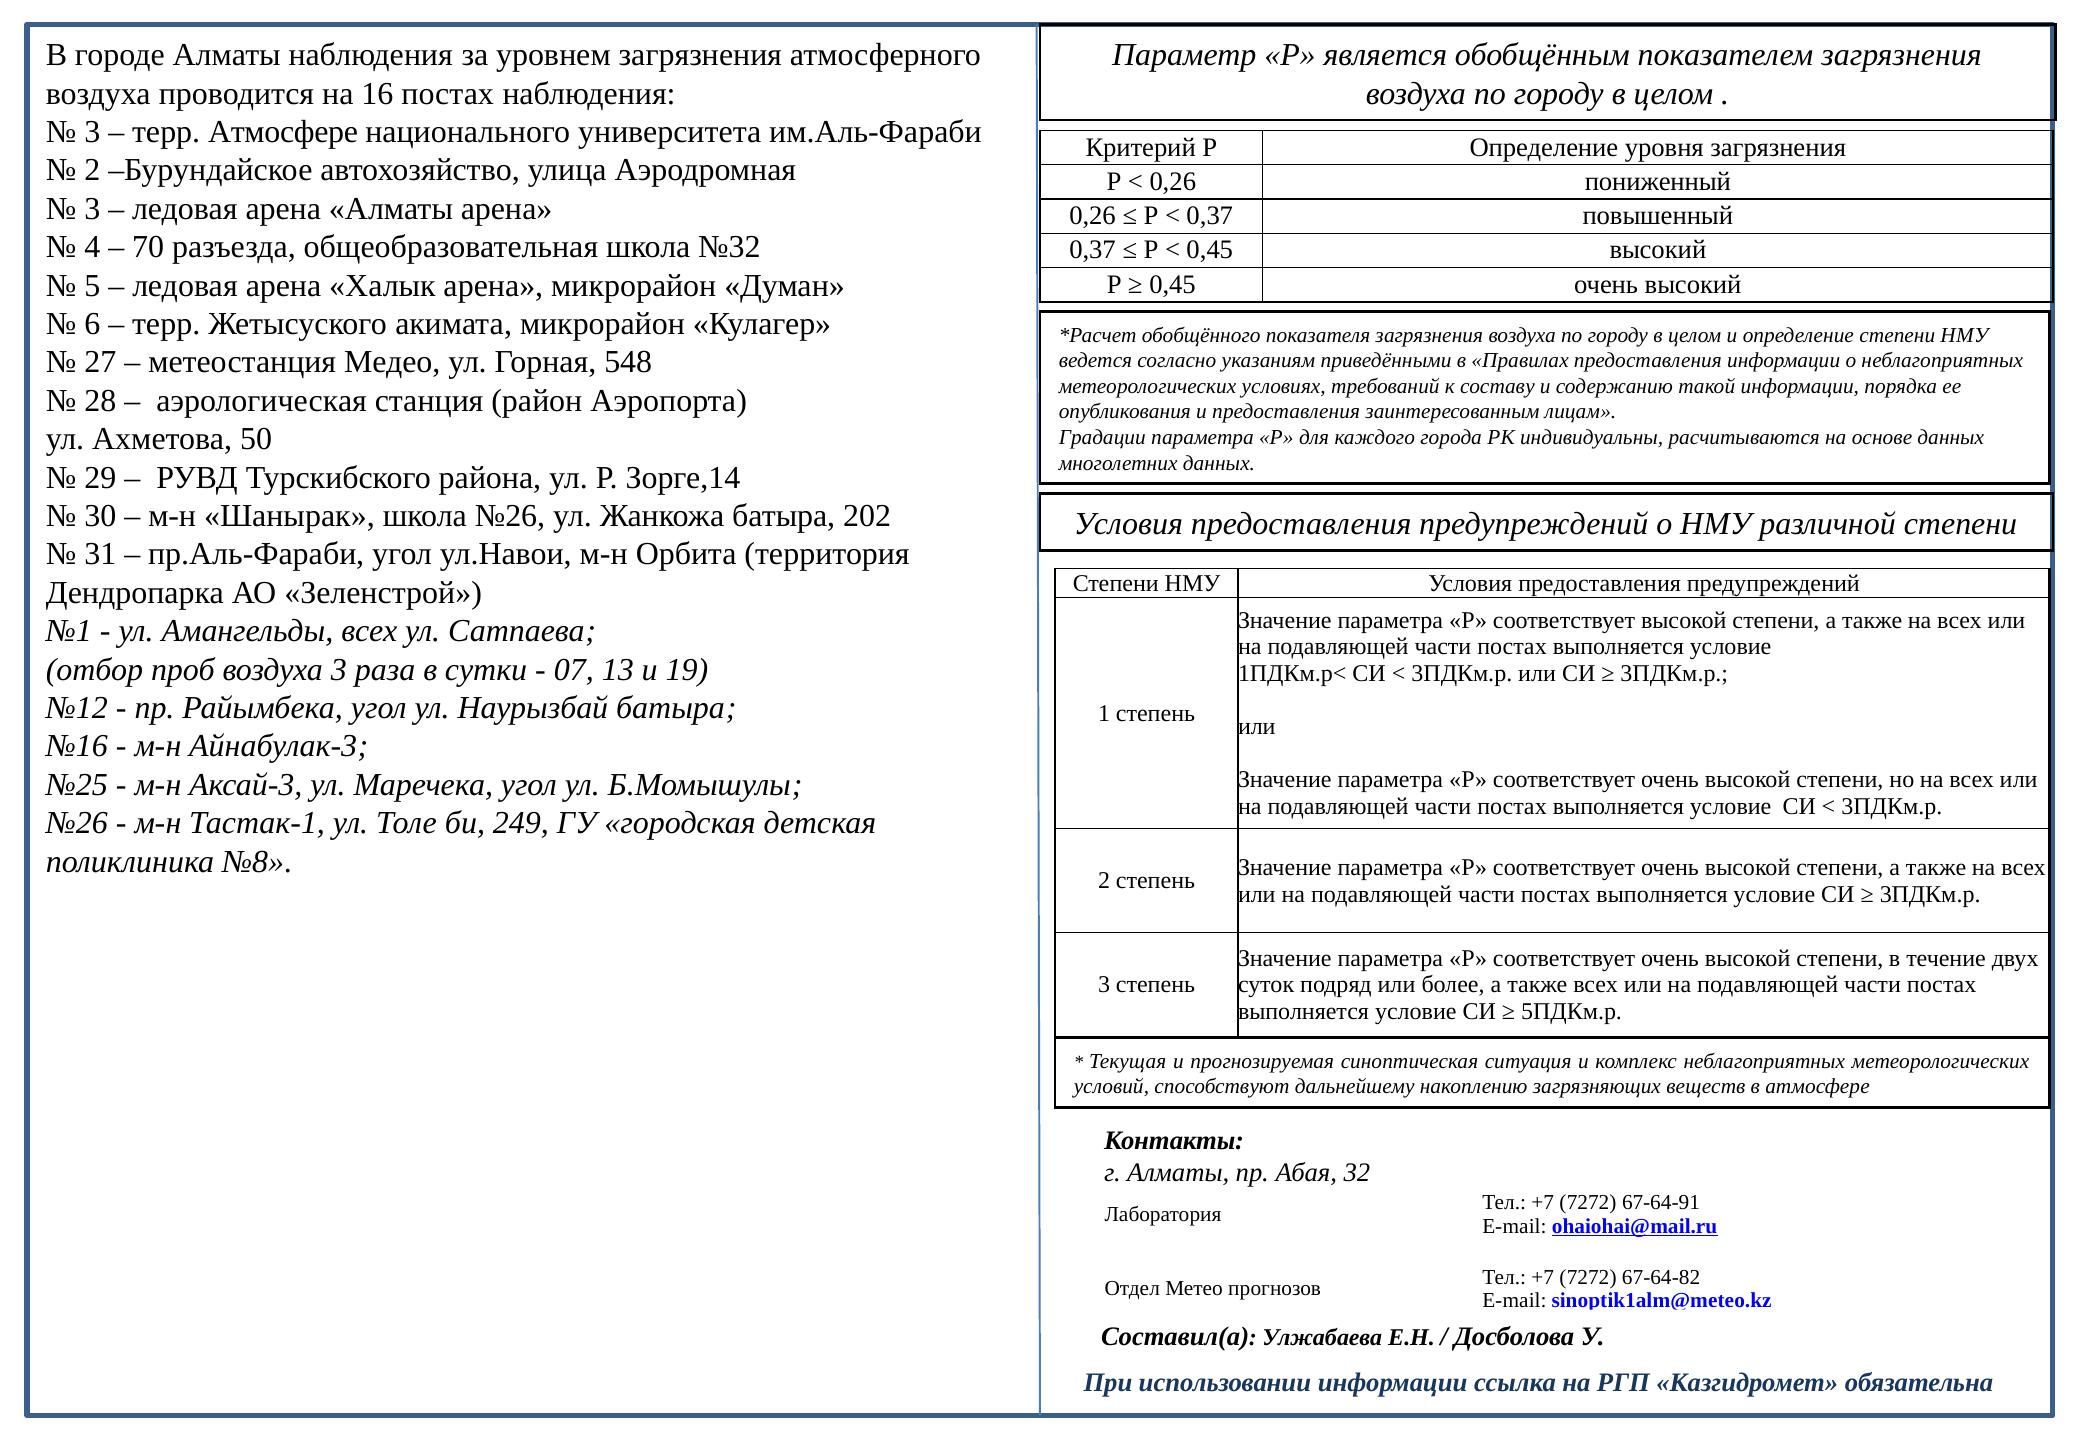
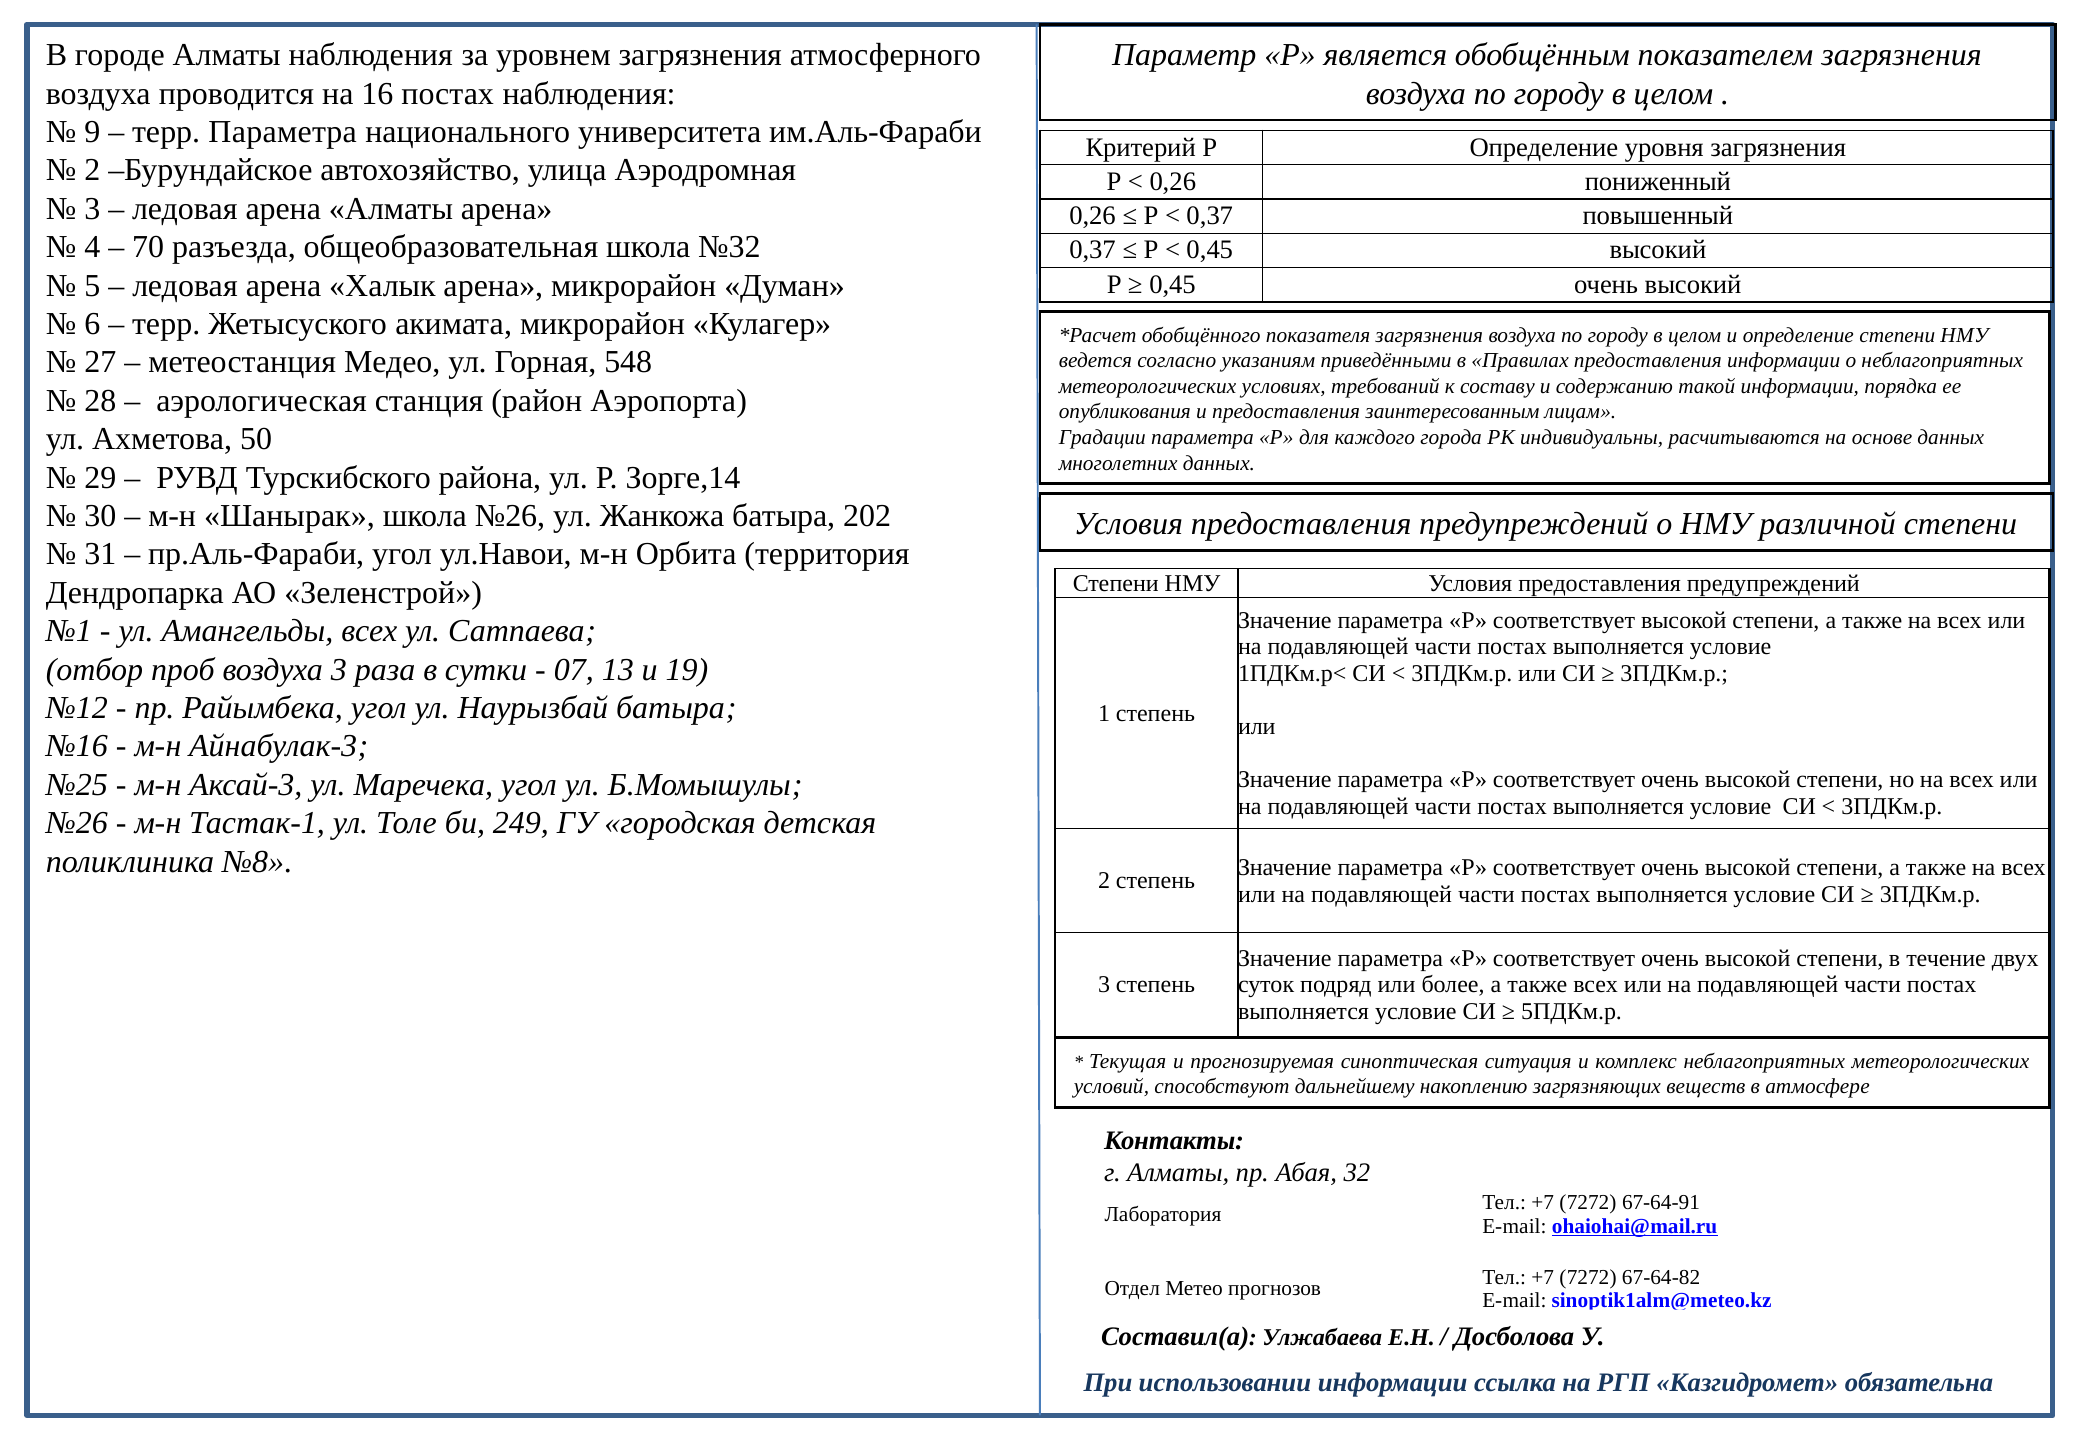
3 at (92, 132): 3 -> 9
терр Атмосфере: Атмосфере -> Параметра
